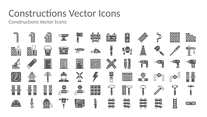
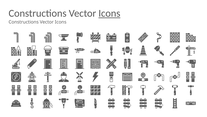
Icons at (109, 13) underline: none -> present
